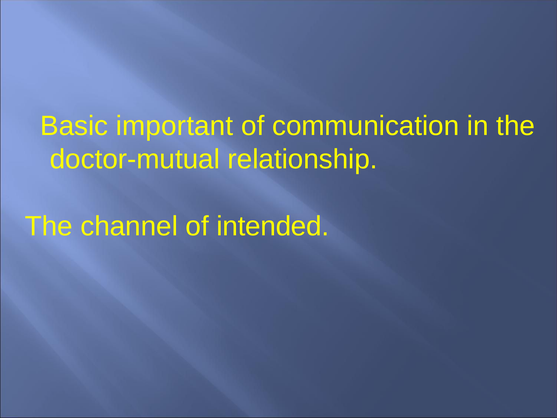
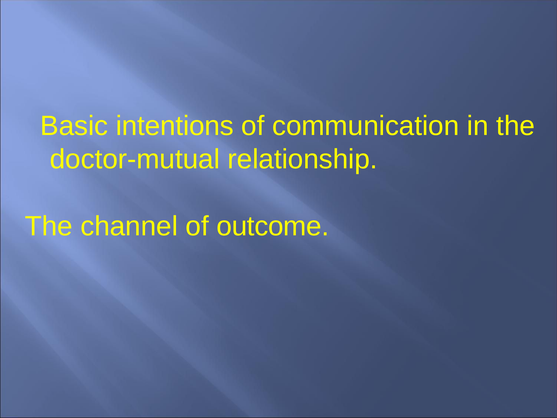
important: important -> intentions
intended: intended -> outcome
